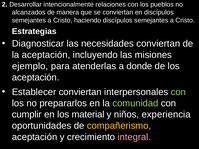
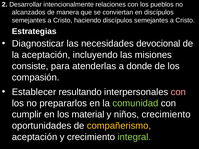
necesidades conviertan: conviertan -> devocional
ejemplo: ejemplo -> consiste
aceptación at (36, 78): aceptación -> compasión
Establecer conviertan: conviertan -> resultando
con at (178, 92) colour: light green -> pink
niños experiencia: experiencia -> crecimiento
integral colour: pink -> light green
